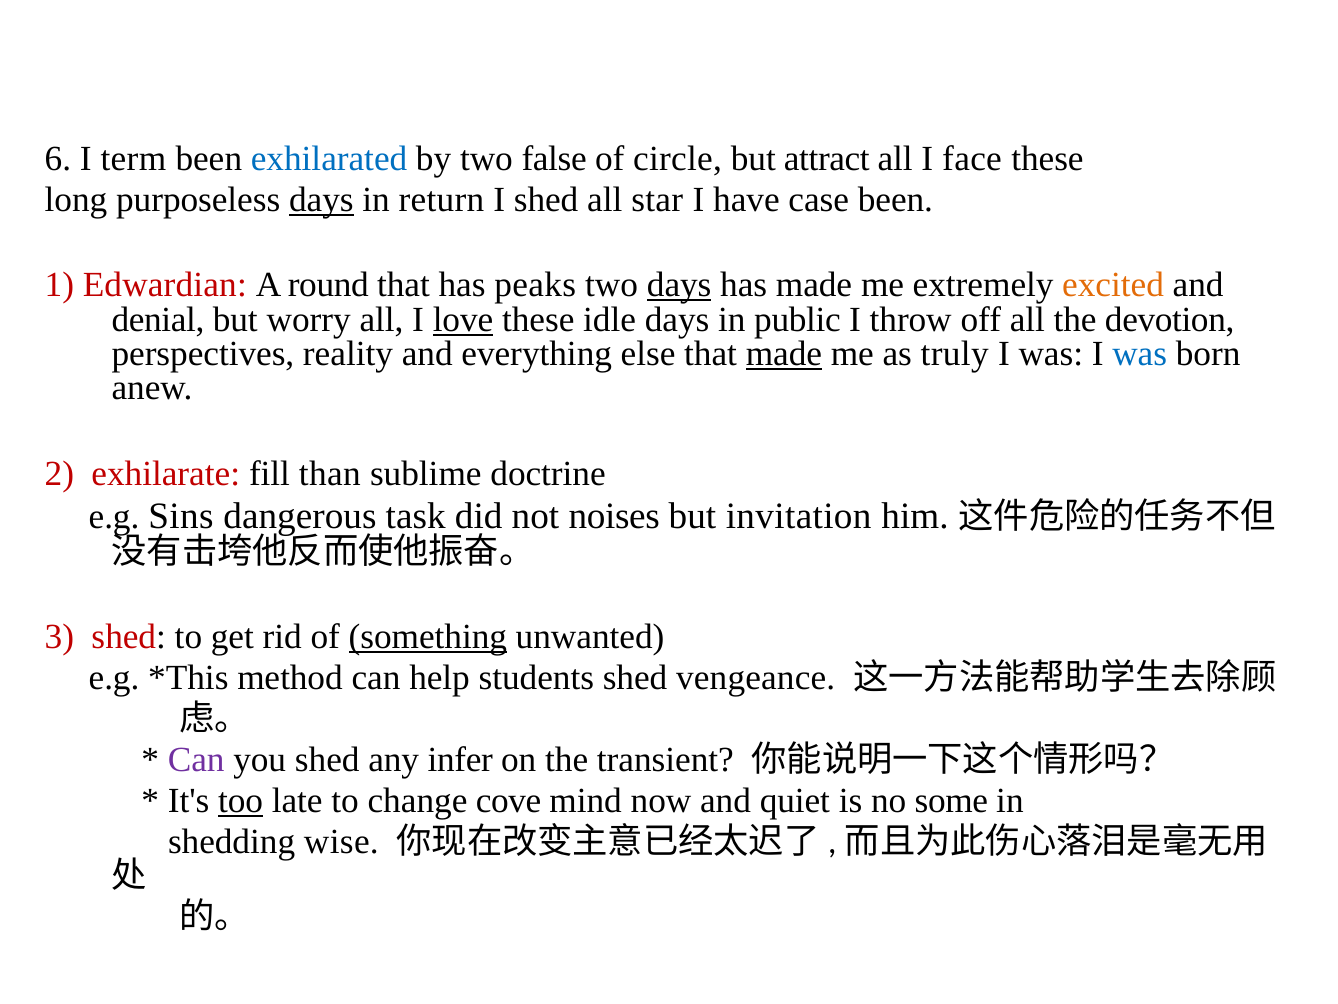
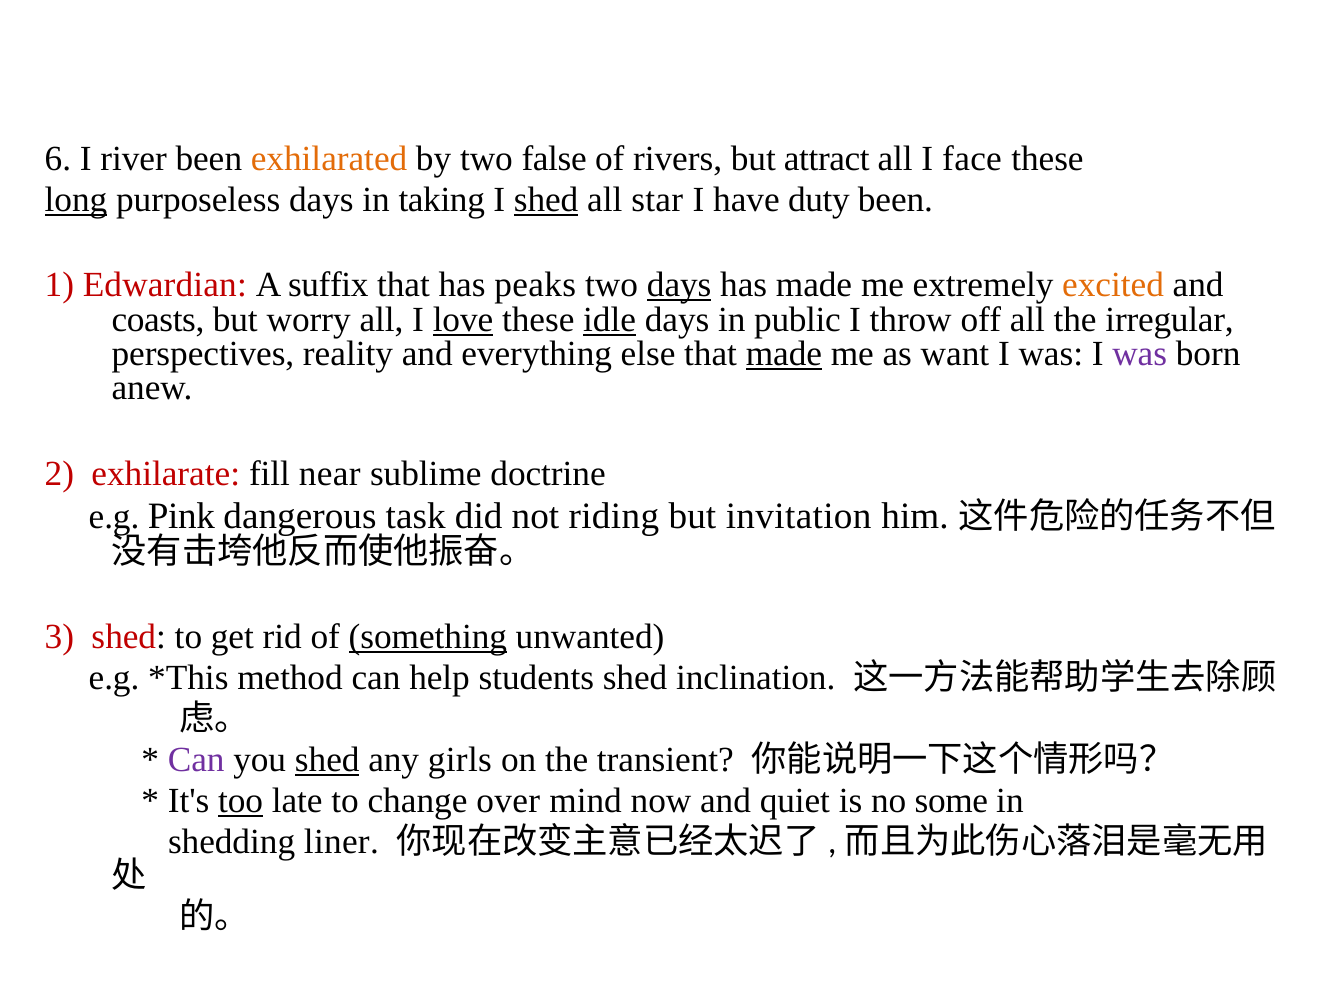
term: term -> river
exhilarated colour: blue -> orange
circle: circle -> rivers
long underline: none -> present
days at (321, 199) underline: present -> none
return: return -> taking
shed at (546, 199) underline: none -> present
case: case -> duty
round: round -> suffix
denial: denial -> coasts
idle underline: none -> present
devotion: devotion -> irregular
truly: truly -> want
was at (1140, 354) colour: blue -> purple
than: than -> near
Sins: Sins -> Pink
noises: noises -> riding
vengeance: vengeance -> inclination
shed at (327, 760) underline: none -> present
infer: infer -> girls
cove: cove -> over
wise: wise -> liner
